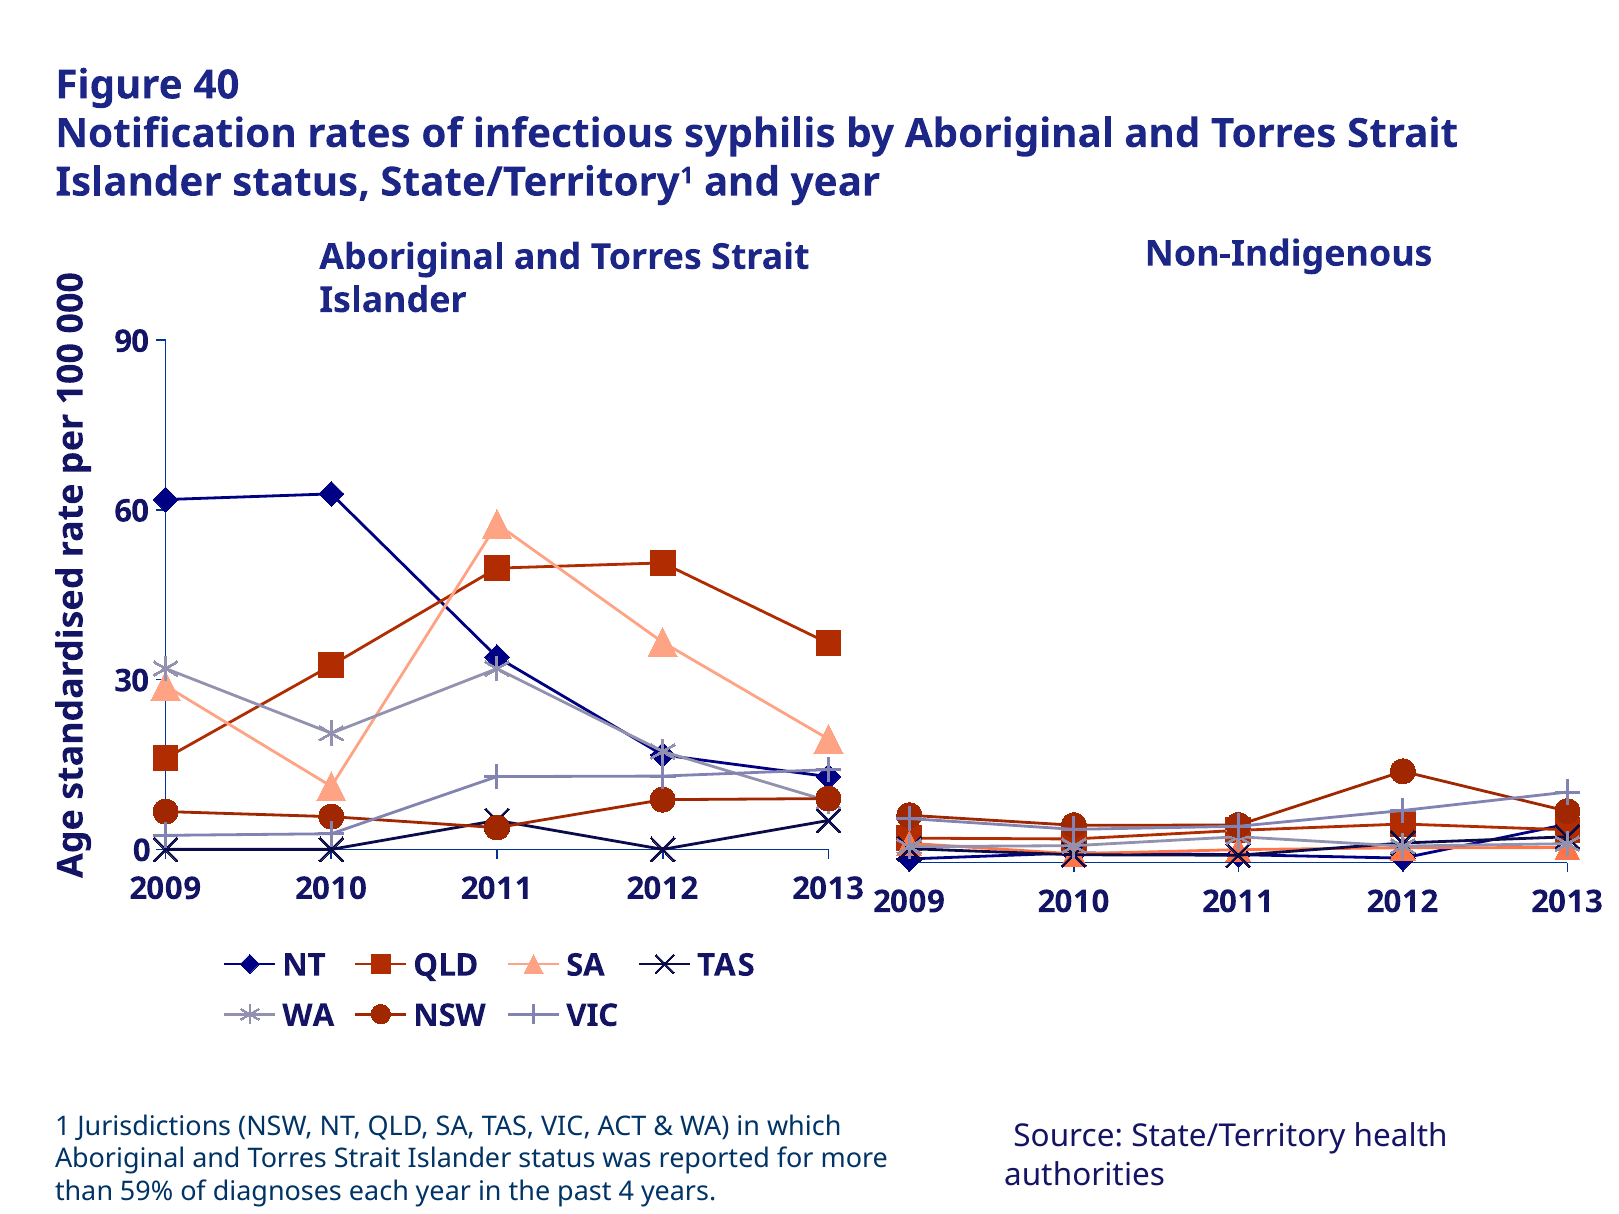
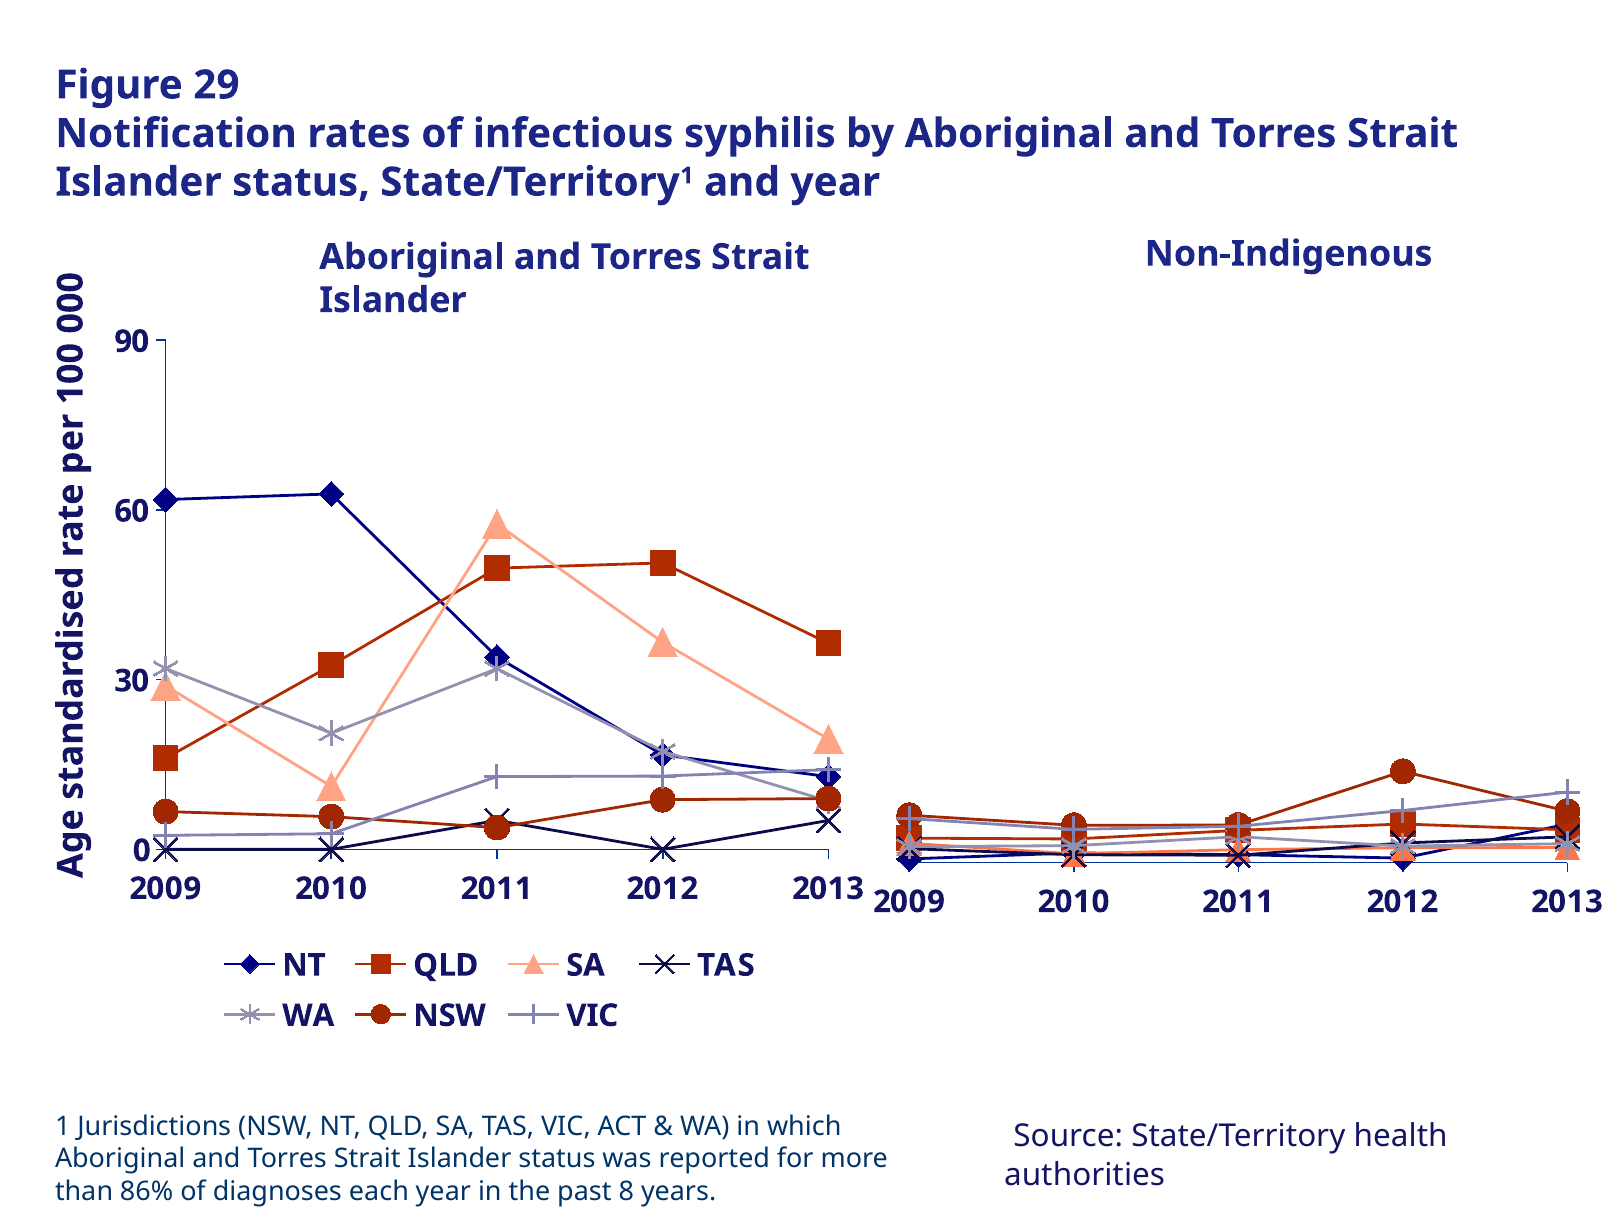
40: 40 -> 29
59%: 59% -> 86%
4: 4 -> 8
